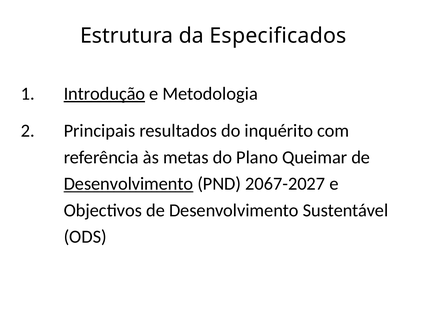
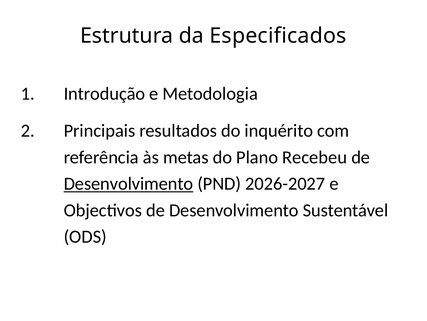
Introdução underline: present -> none
Queimar: Queimar -> Recebeu
2067-2027: 2067-2027 -> 2026-2027
